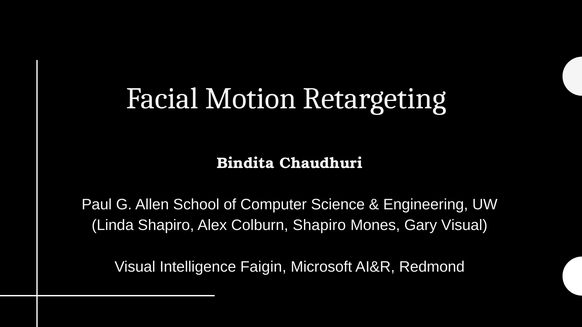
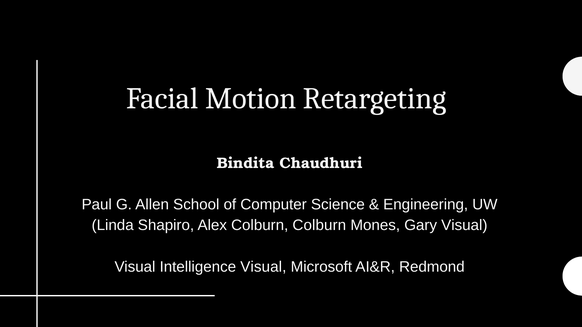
Colburn Shapiro: Shapiro -> Colburn
Intelligence Faigin: Faigin -> Visual
